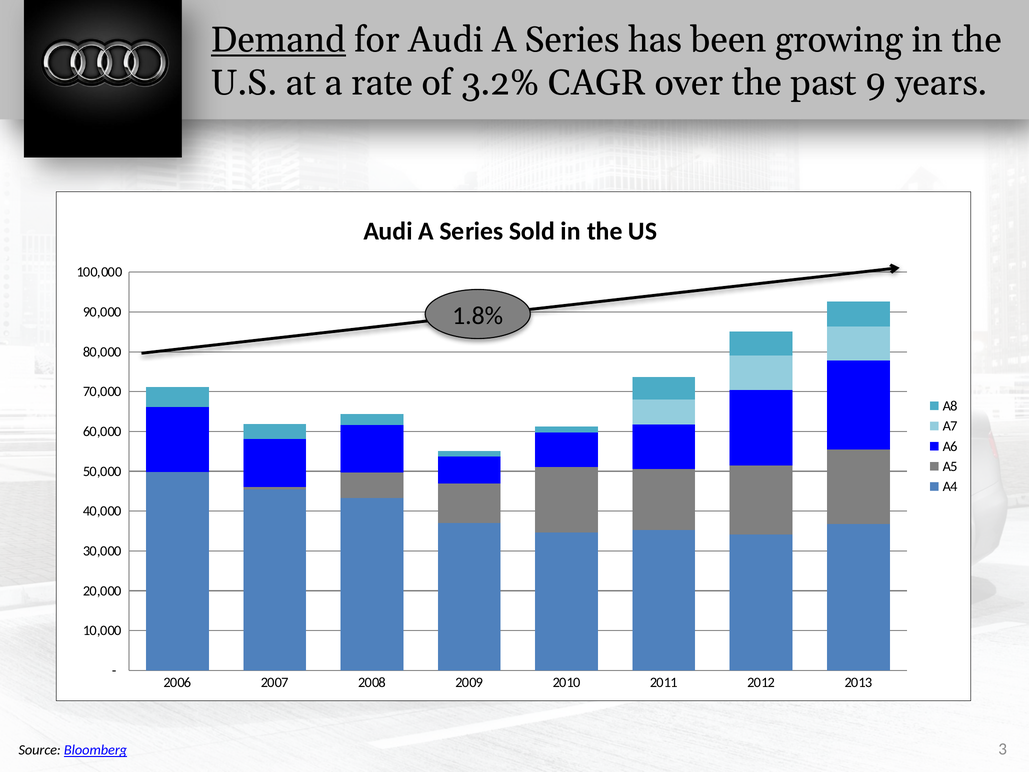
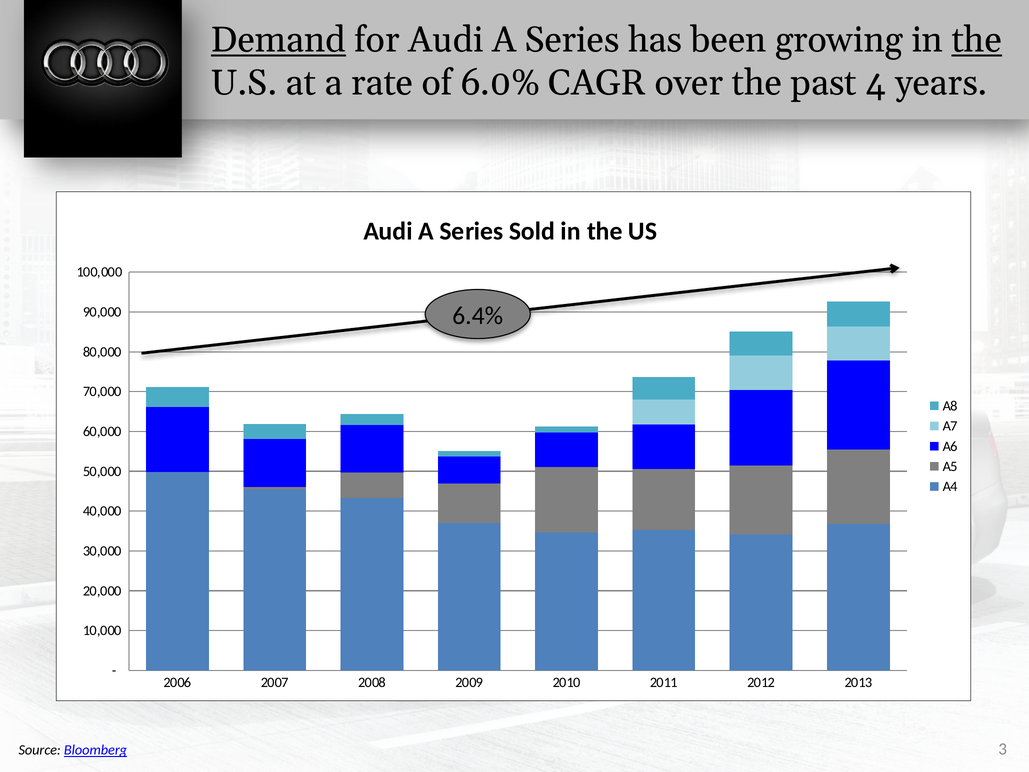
the at (977, 40) underline: none -> present
3.2%: 3.2% -> 6.0%
9: 9 -> 4
1.8%: 1.8% -> 6.4%
